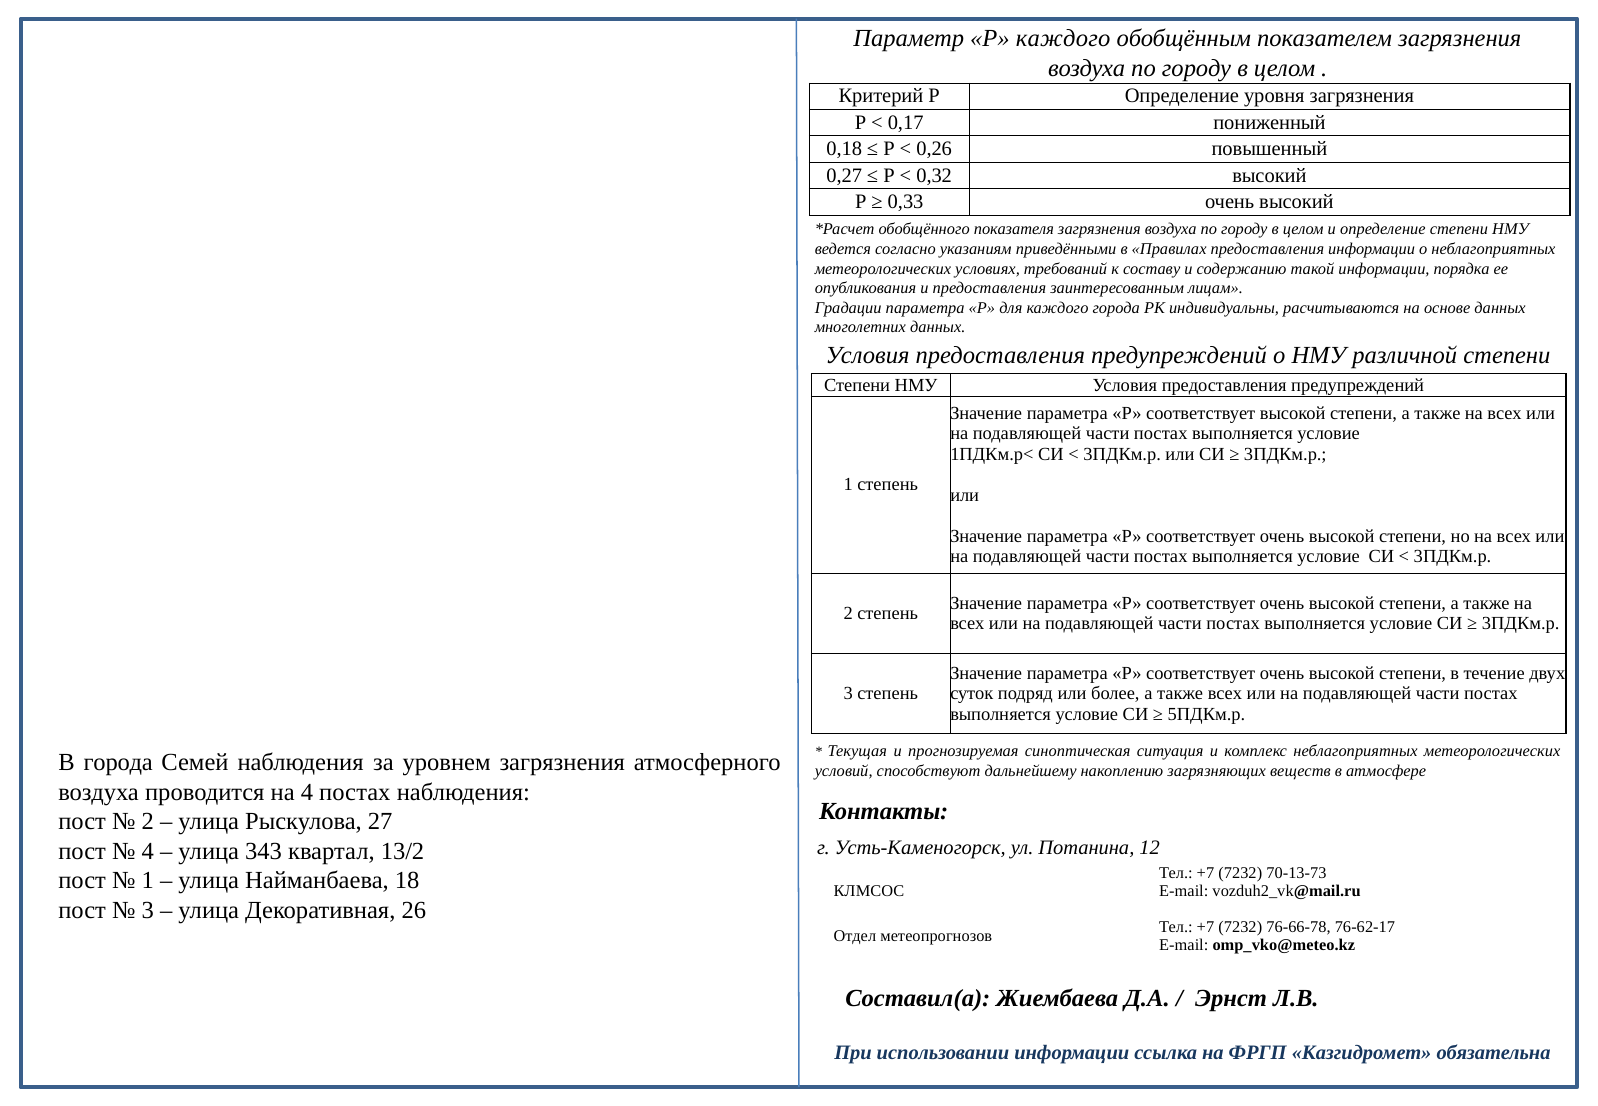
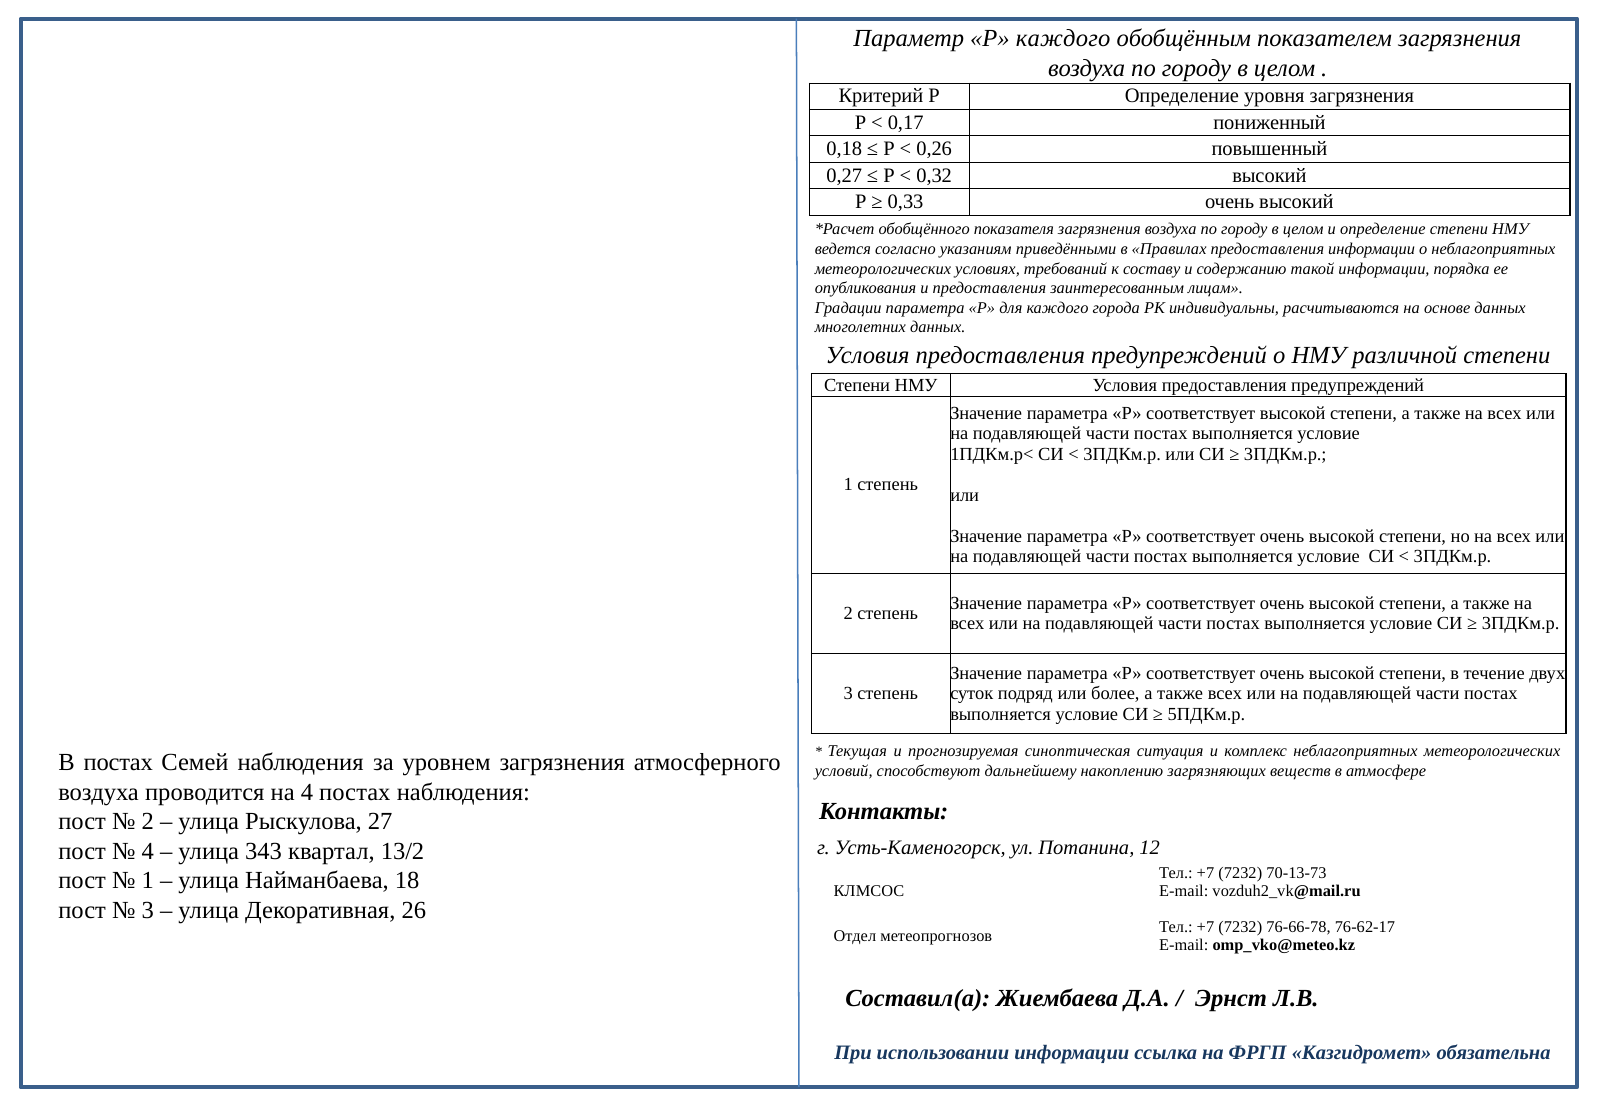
В города: города -> постах
